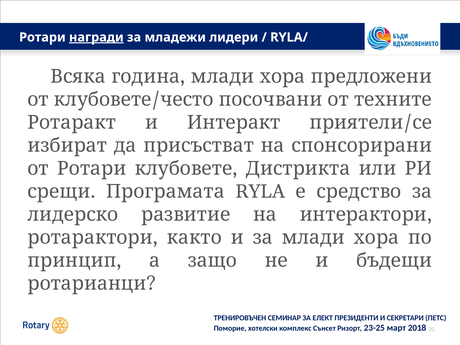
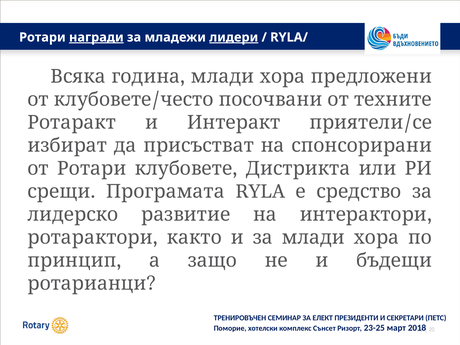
лидери underline: none -> present
